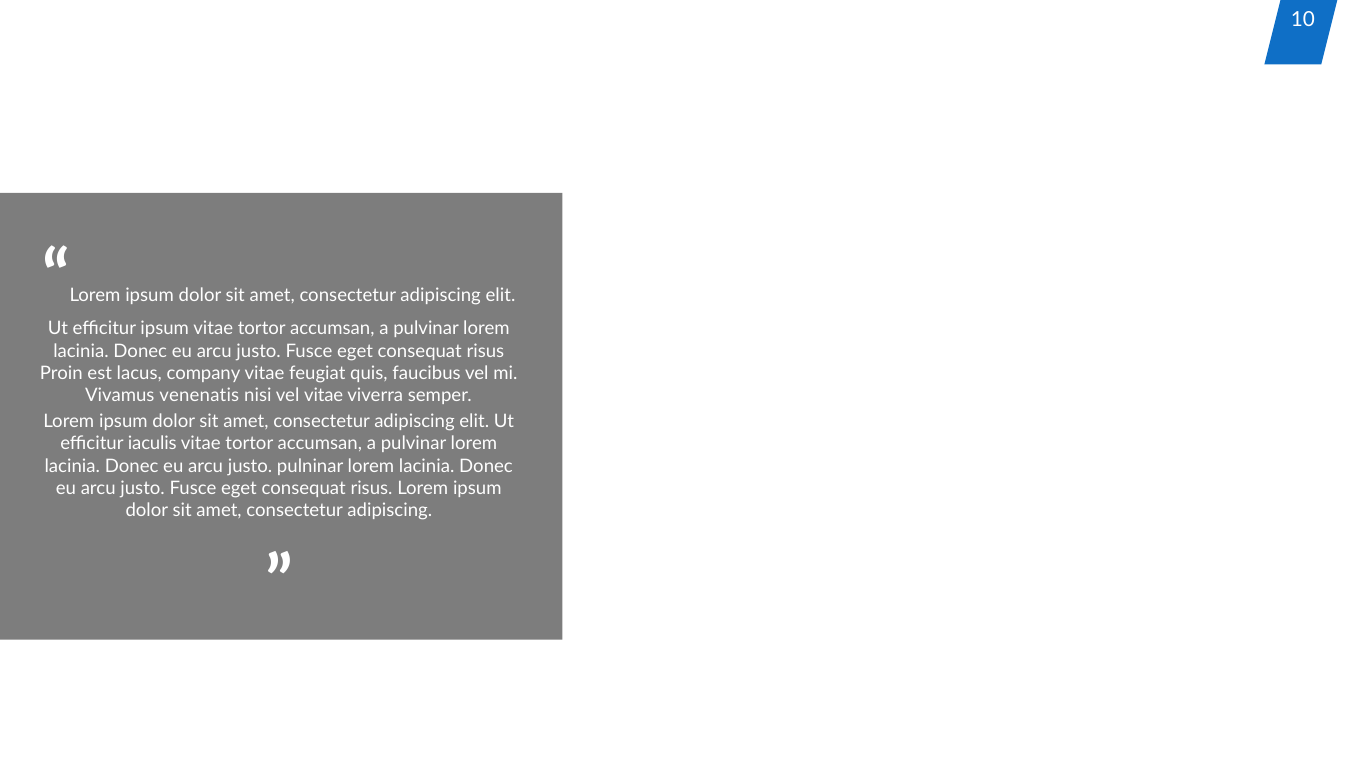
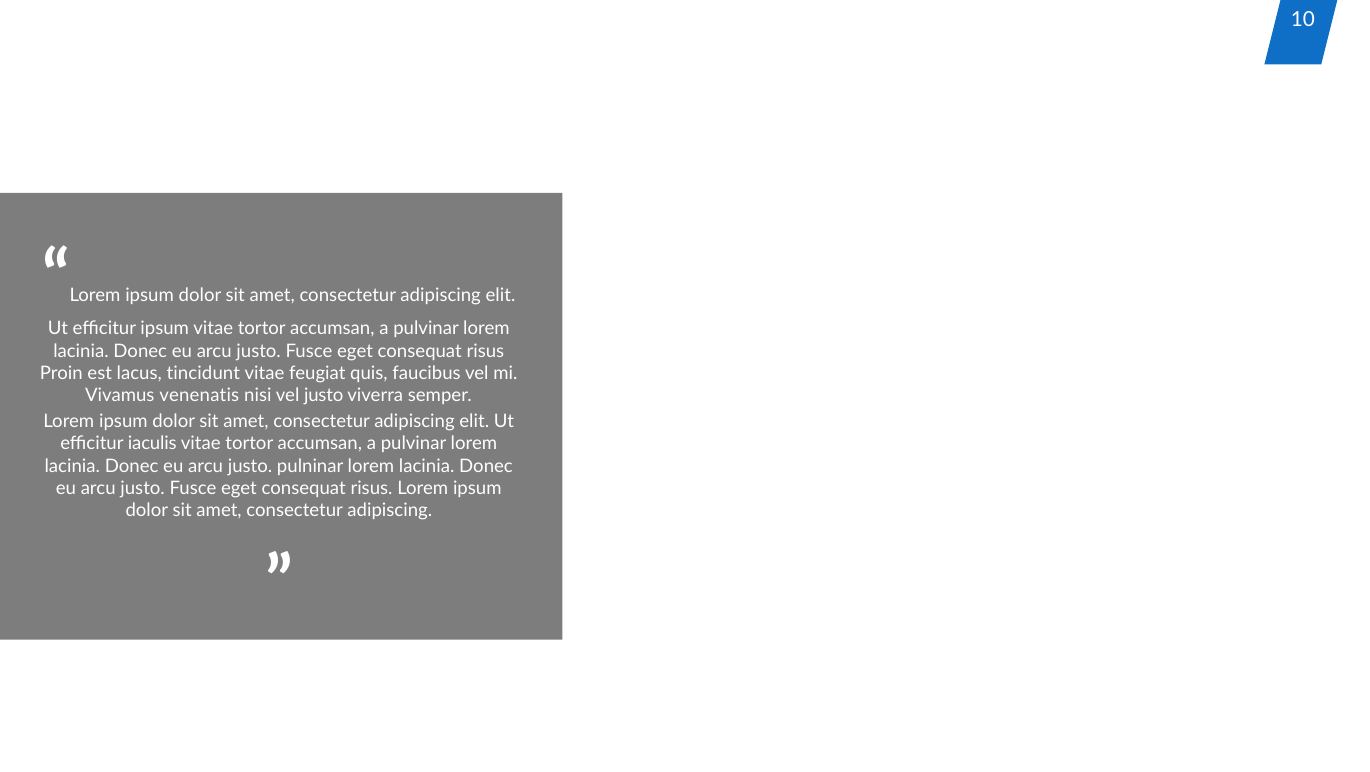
company: company -> tincidunt
vel vitae: vitae -> justo
